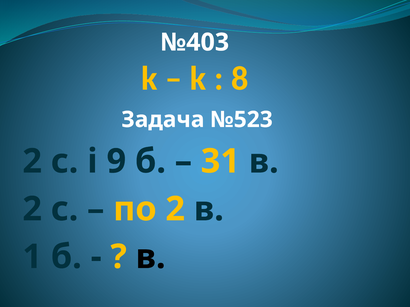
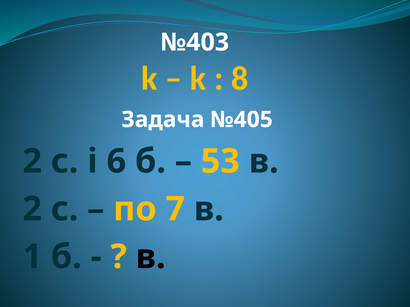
№523: №523 -> №405
9: 9 -> 6
31: 31 -> 53
по 2: 2 -> 7
